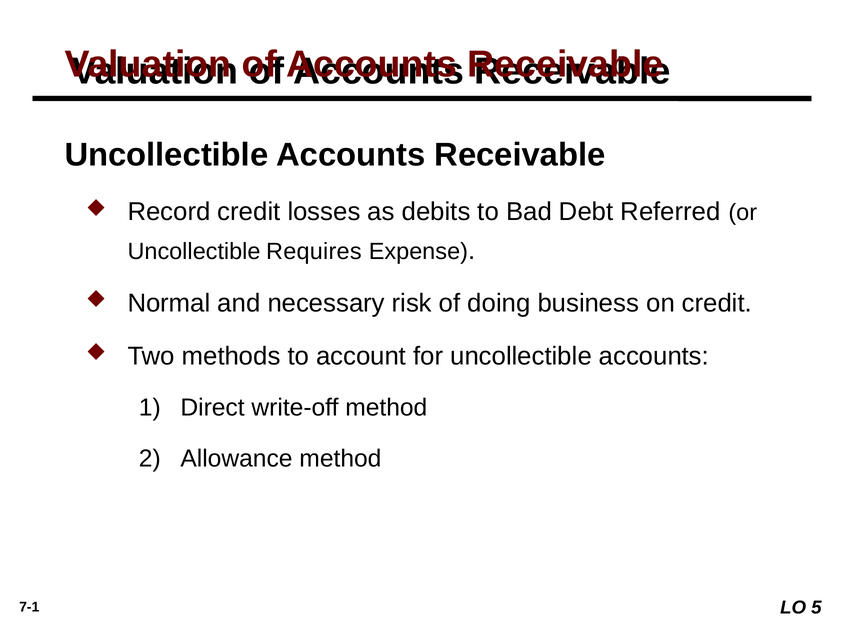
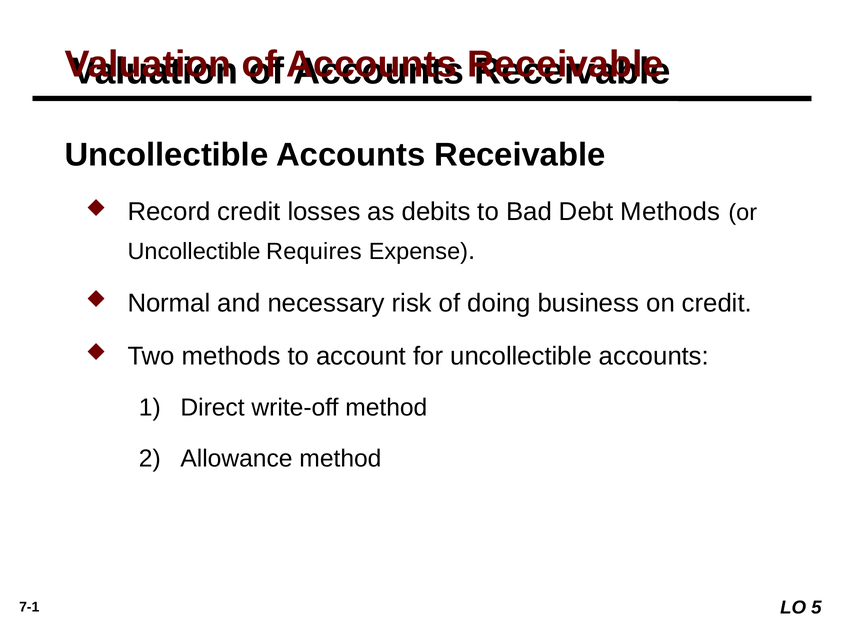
Debt Referred: Referred -> Methods
